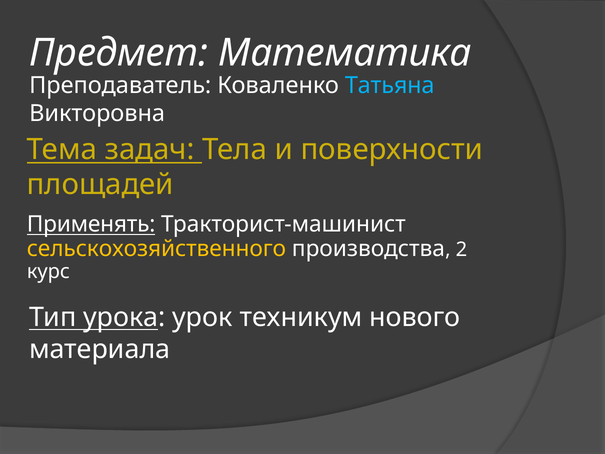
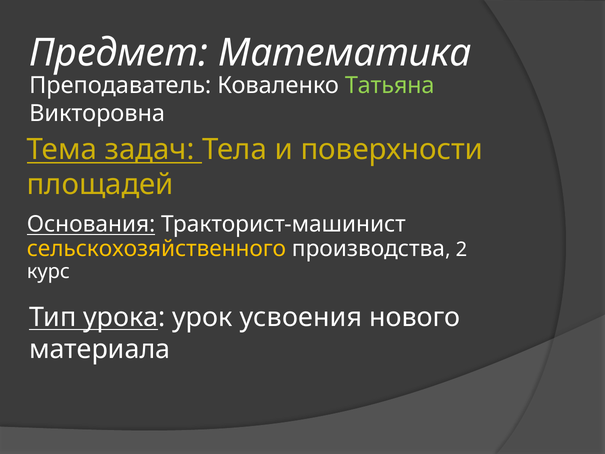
Татьяна colour: light blue -> light green
Применять: Применять -> Основания
техникум: техникум -> усвоения
